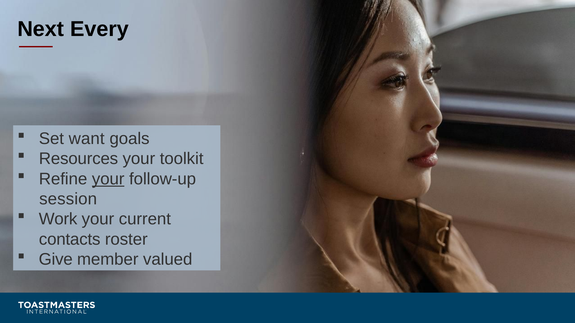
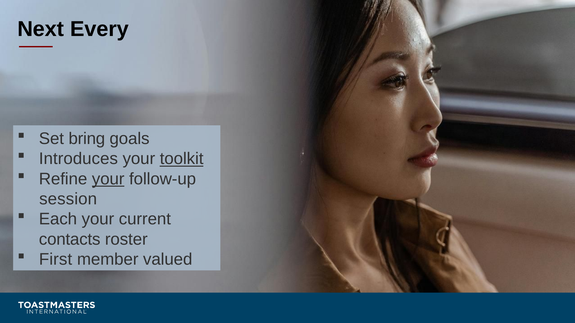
want: want -> bring
Resources: Resources -> Introduces
toolkit underline: none -> present
Work: Work -> Each
Give: Give -> First
